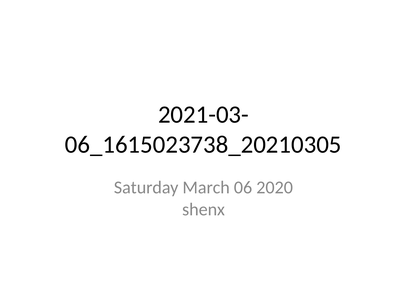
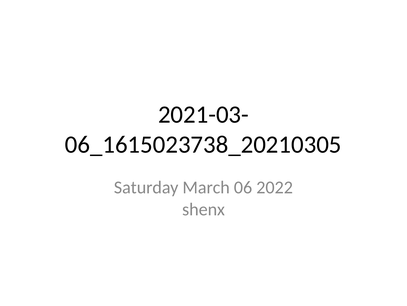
2020: 2020 -> 2022
